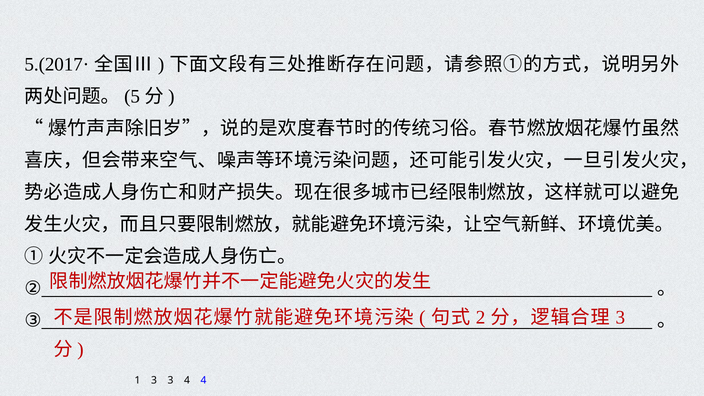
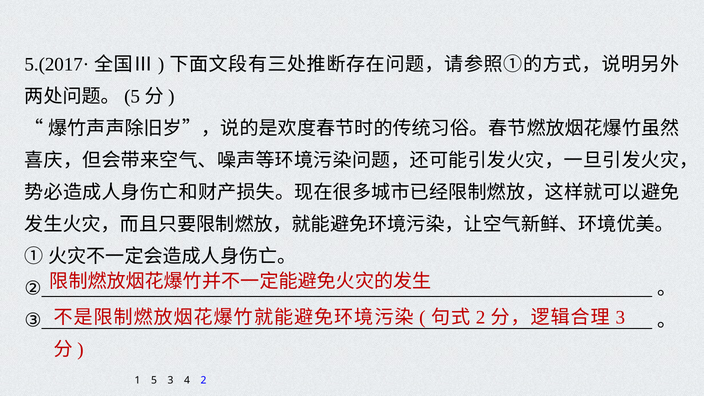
1 3: 3 -> 5
4 4: 4 -> 2
